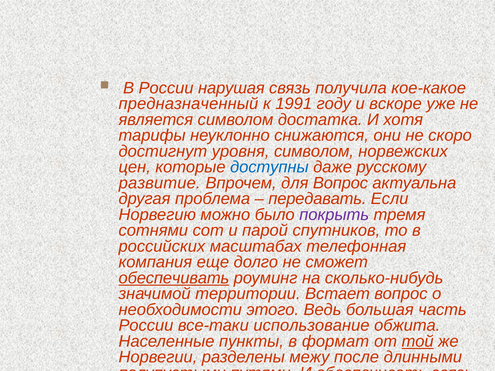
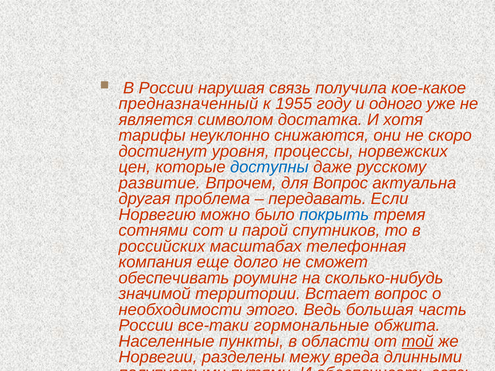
1991: 1991 -> 1955
вскоре: вскоре -> одного
уровня символом: символом -> процессы
покрыть colour: purple -> blue
обеспечивать at (174, 278) underline: present -> none
использование: использование -> гормональные
формат: формат -> области
после: после -> вреда
